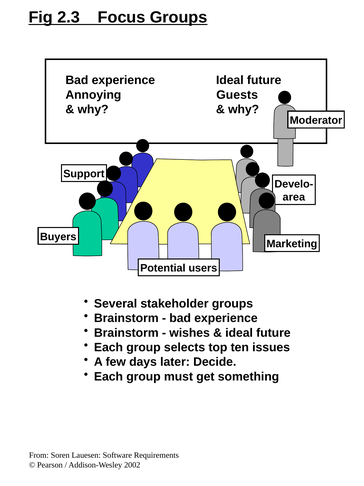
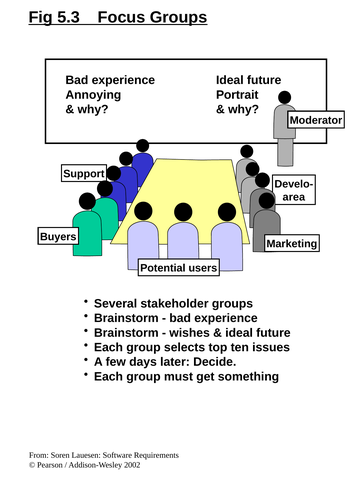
2.3: 2.3 -> 5.3
Guests: Guests -> Portrait
